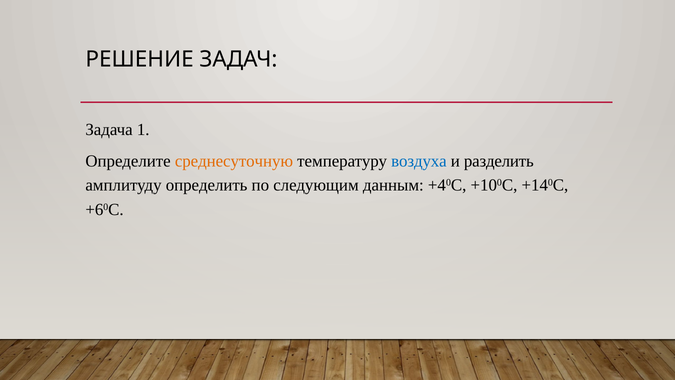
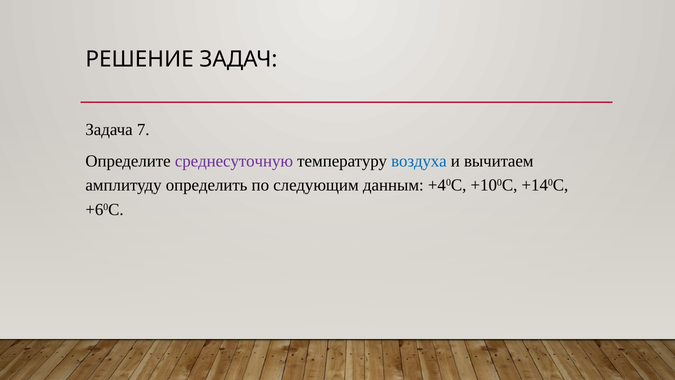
1: 1 -> 7
среднесуточную colour: orange -> purple
разделить: разделить -> вычитаем
